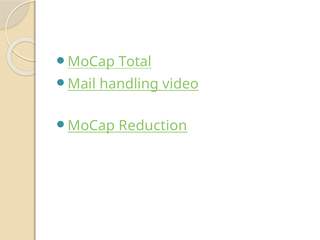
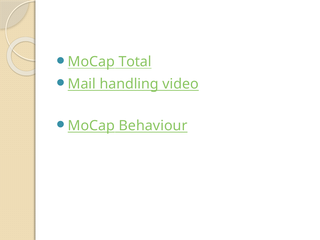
Reduction: Reduction -> Behaviour
